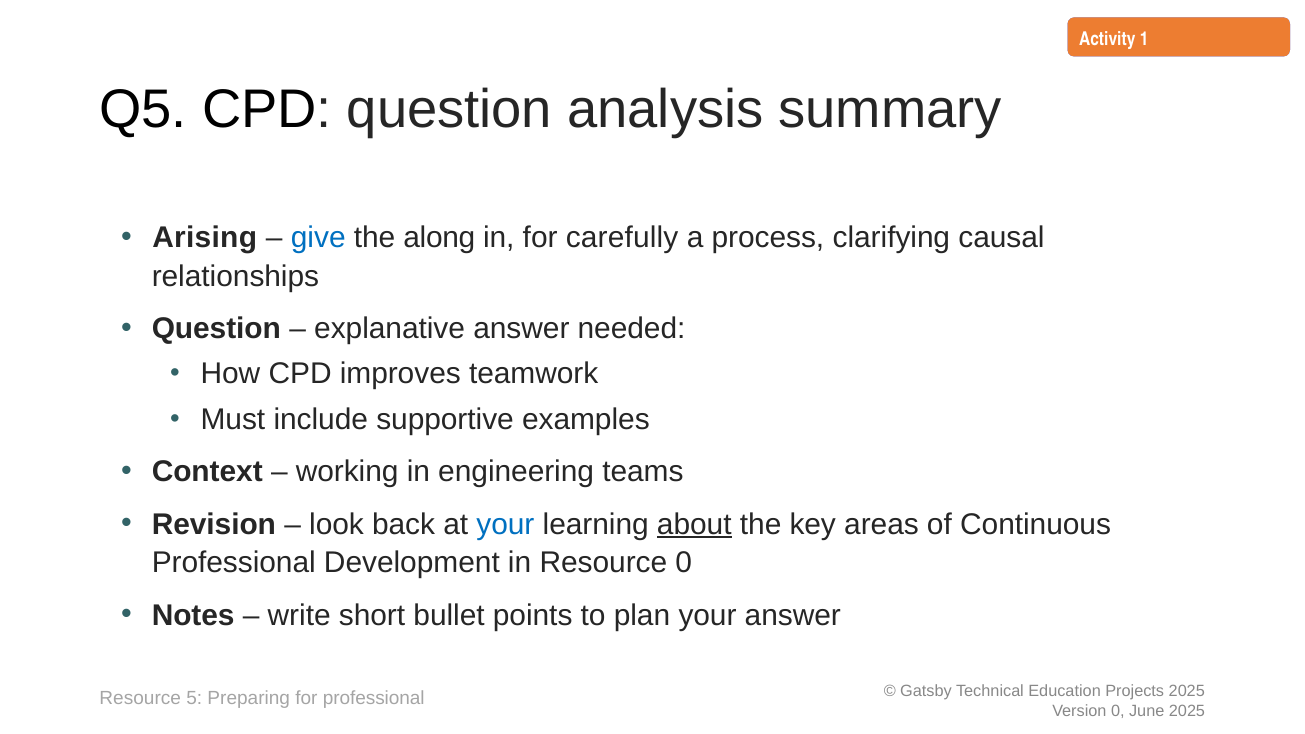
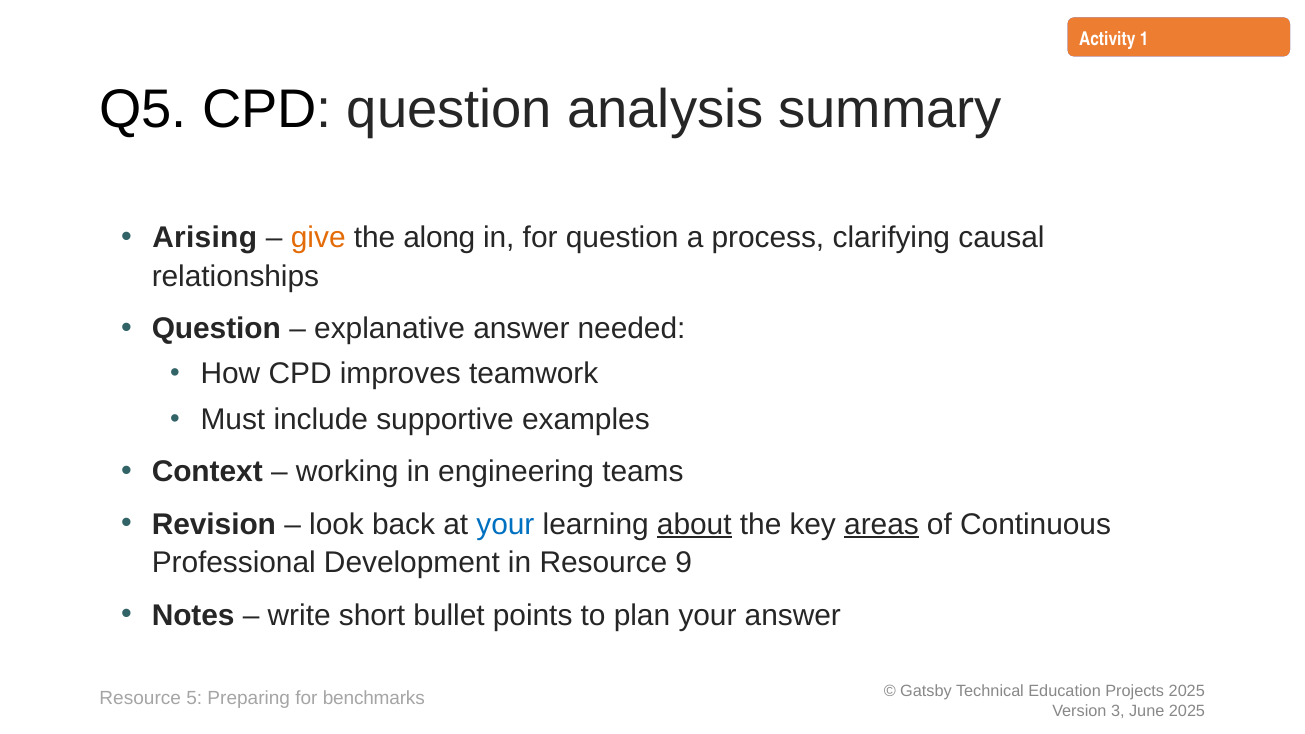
give colour: blue -> orange
for carefully: carefully -> question
areas underline: none -> present
Resource 0: 0 -> 9
for professional: professional -> benchmarks
0 at (1118, 711): 0 -> 3
